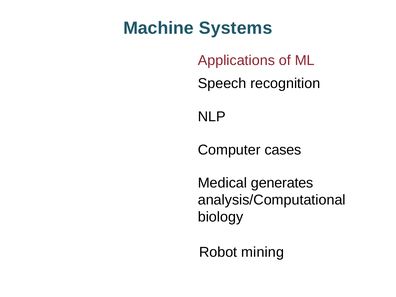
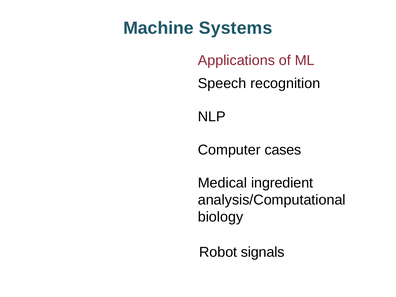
generates: generates -> ingredient
mining: mining -> signals
